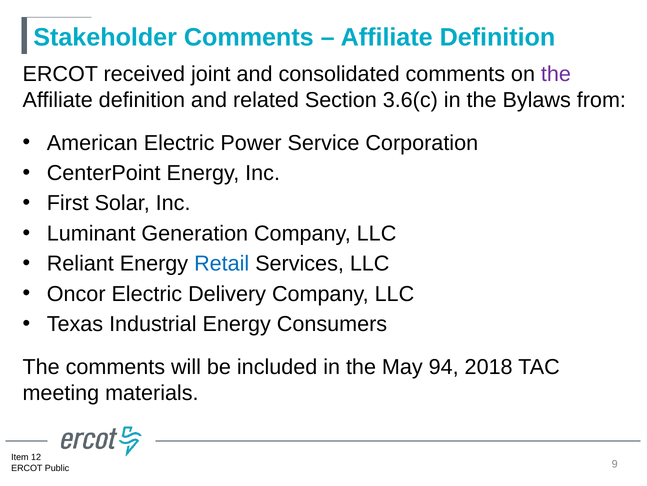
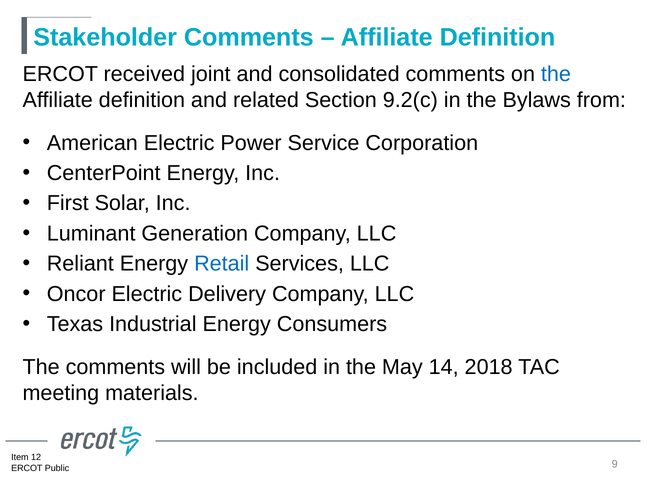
the at (556, 74) colour: purple -> blue
3.6(c: 3.6(c -> 9.2(c
94: 94 -> 14
